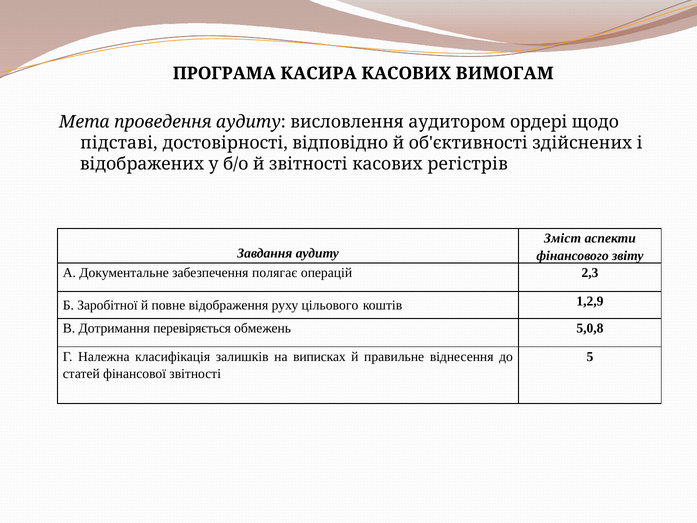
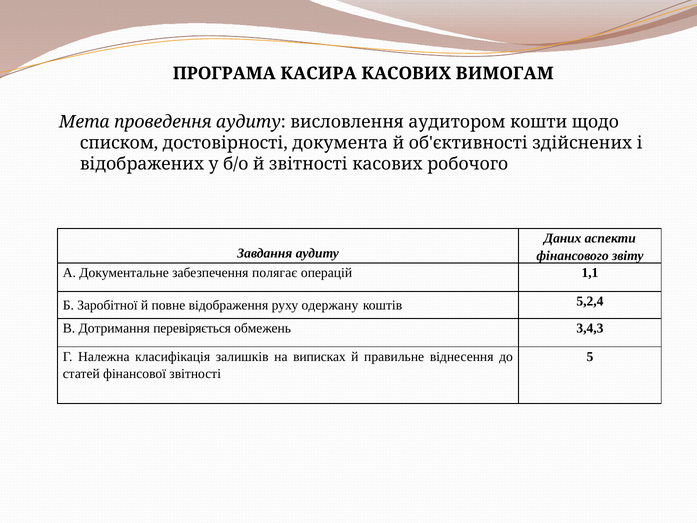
ордері: ордері -> кошти
підставі: підставі -> списком
відповідно: відповідно -> документа
регістрів: регістрів -> робочого
Зміст: Зміст -> Даних
2,3: 2,3 -> 1,1
цільового: цільового -> одержану
1,2,9: 1,2,9 -> 5,2,4
5,0,8: 5,0,8 -> 3,4,3
